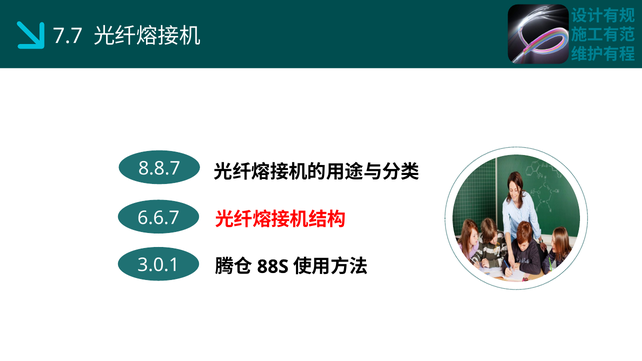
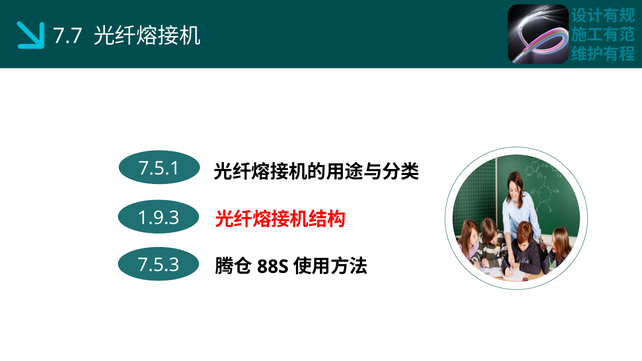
8.8.7: 8.8.7 -> 7.5.1
6.6.7: 6.6.7 -> 1.9.3
3.0.1: 3.0.1 -> 7.5.3
